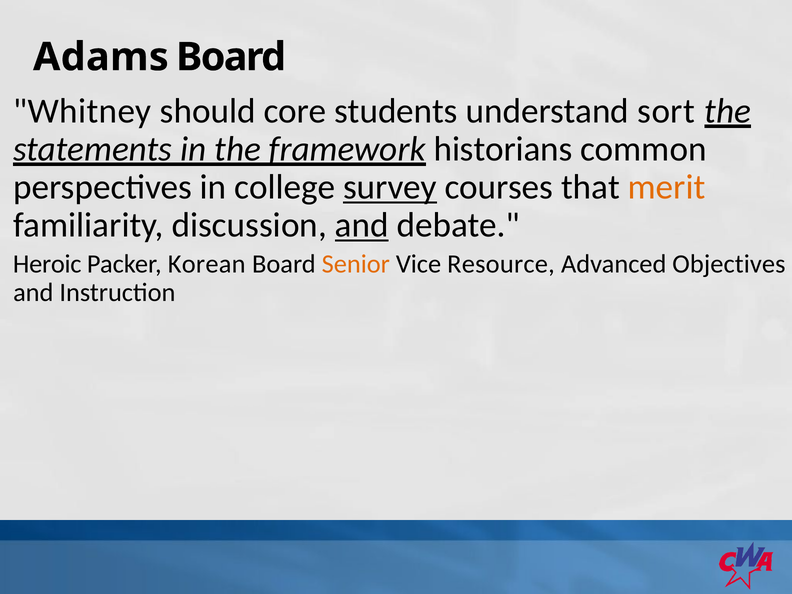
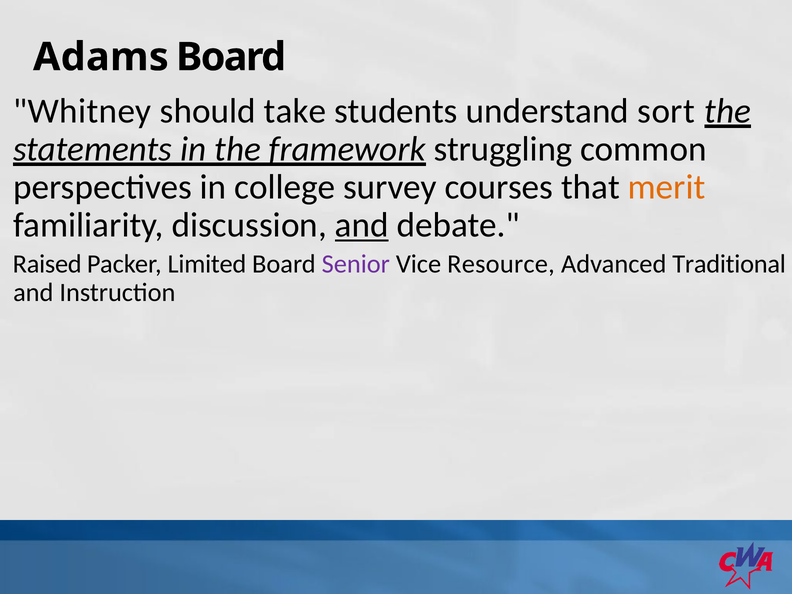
core: core -> take
historians: historians -> struggling
survey underline: present -> none
Heroic: Heroic -> Raised
Korean: Korean -> Limited
Senior colour: orange -> purple
Objectives: Objectives -> Traditional
